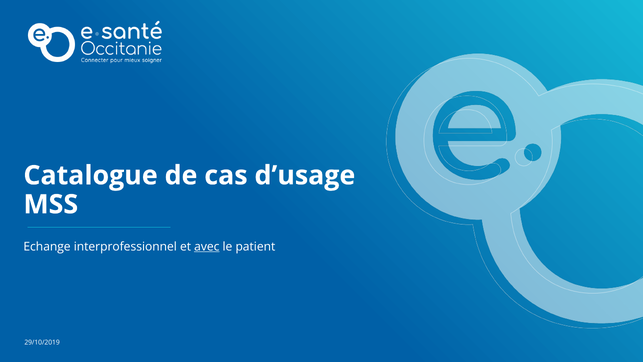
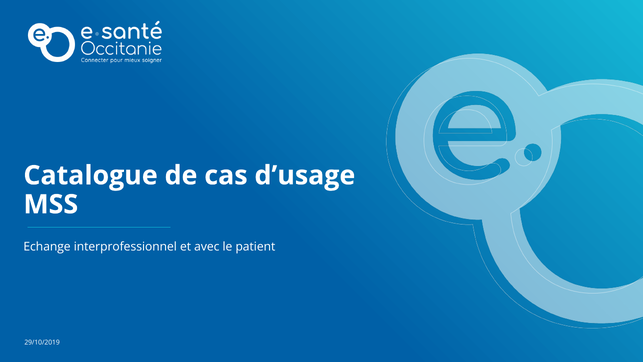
avec underline: present -> none
